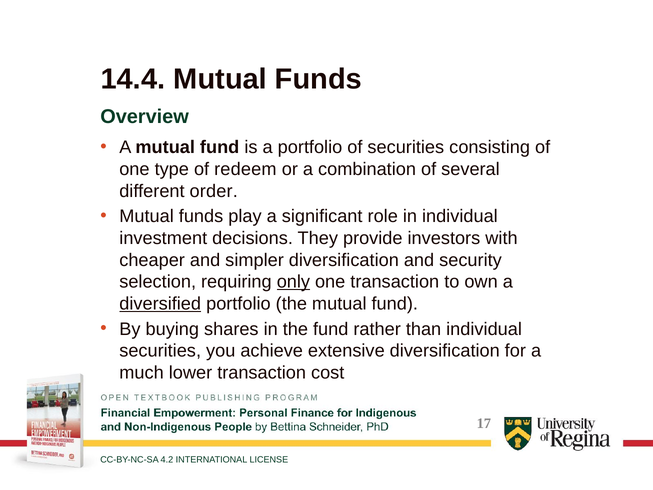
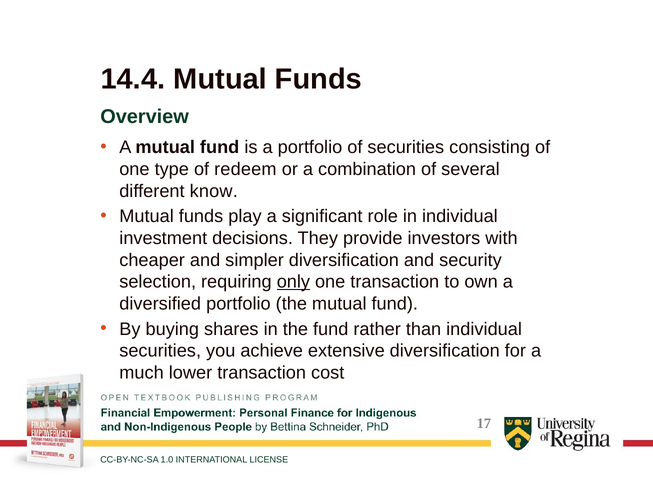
order: order -> know
diversified underline: present -> none
4.2: 4.2 -> 1.0
